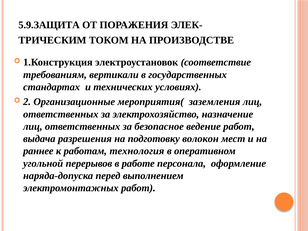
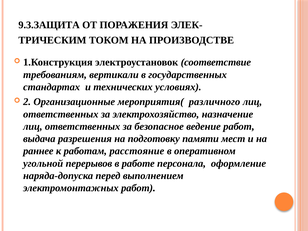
5.9.ЗАЩИТА: 5.9.ЗАЩИТА -> 9.3.ЗАЩИТА
заземления: заземления -> различного
волокон: волокон -> памяти
технология: технология -> расстояние
